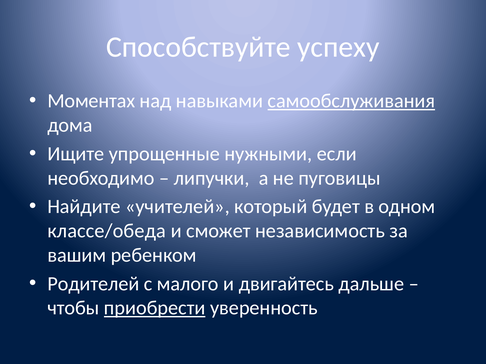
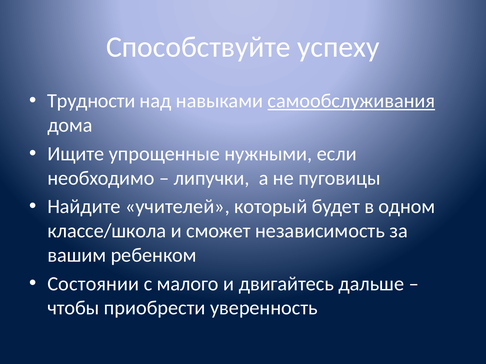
Моментах: Моментах -> Трудности
классе/обеда: классе/обеда -> классе/школа
Родителей: Родителей -> Состоянии
приобрести underline: present -> none
